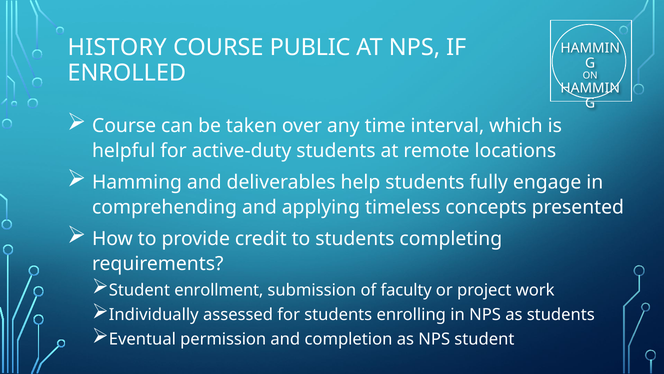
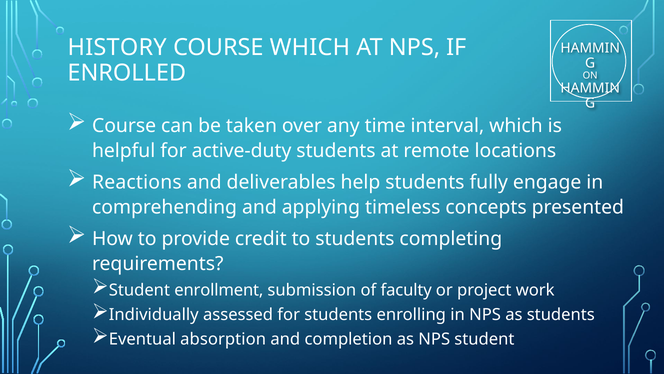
COURSE PUBLIC: PUBLIC -> WHICH
Hamming: Hamming -> Reactions
permission: permission -> absorption
